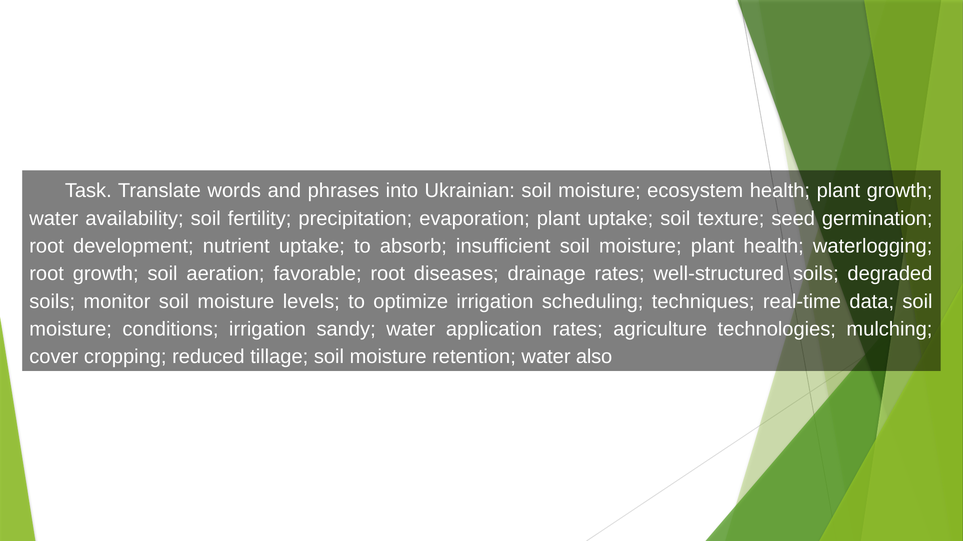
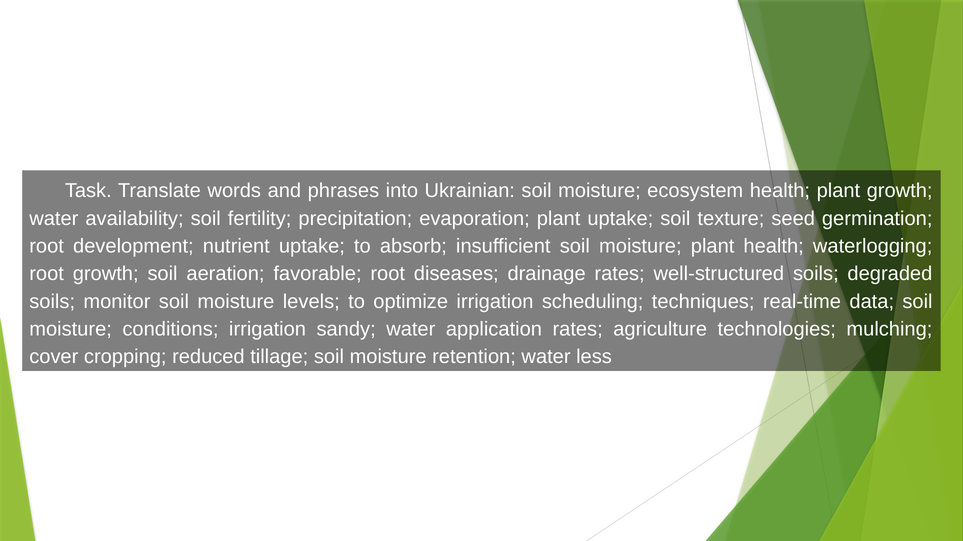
also: also -> less
